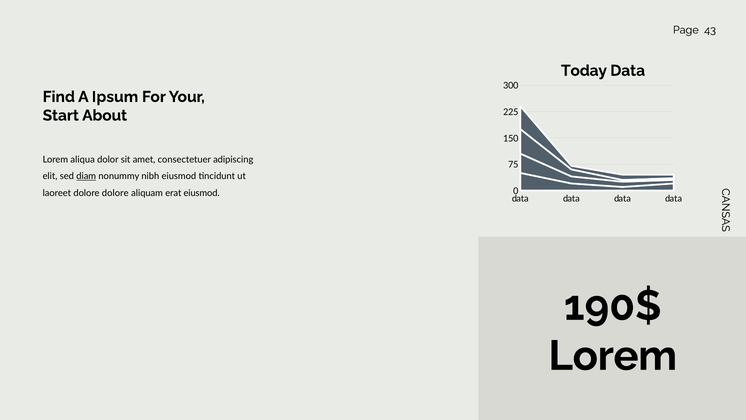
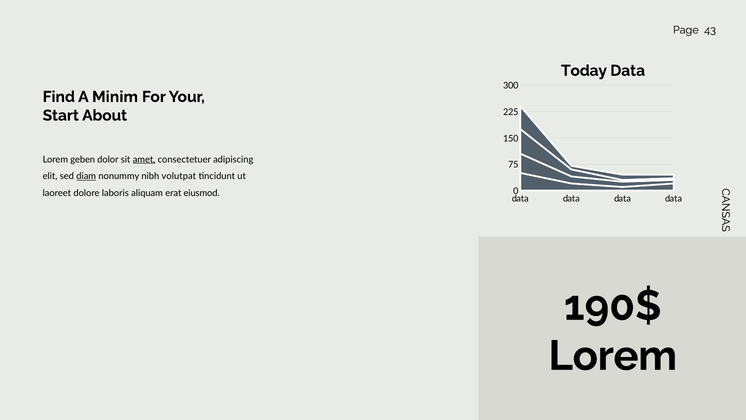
Ipsum: Ipsum -> Minim
aliqua: aliqua -> geben
amet underline: none -> present
nibh eiusmod: eiusmod -> volutpat
dolore dolore: dolore -> laboris
